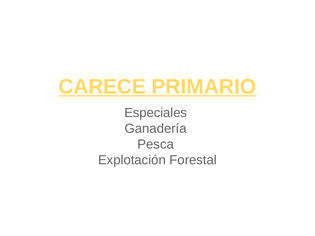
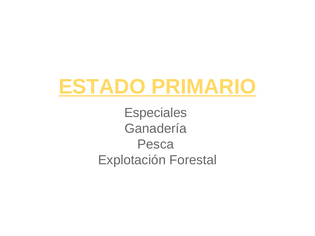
CARECE: CARECE -> ESTADO
